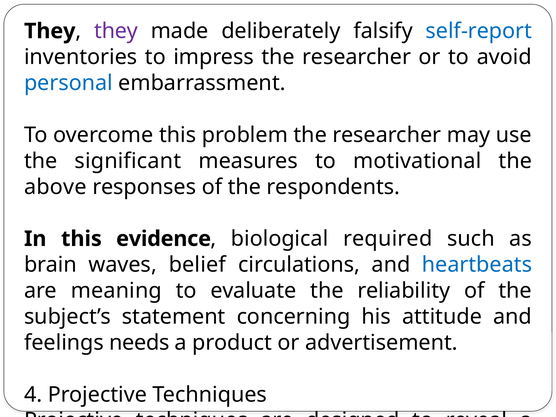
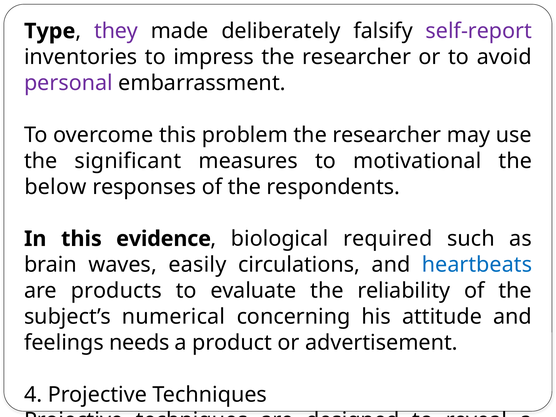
They at (50, 31): They -> Type
self-report colour: blue -> purple
personal colour: blue -> purple
above: above -> below
belief: belief -> easily
meaning: meaning -> products
statement: statement -> numerical
